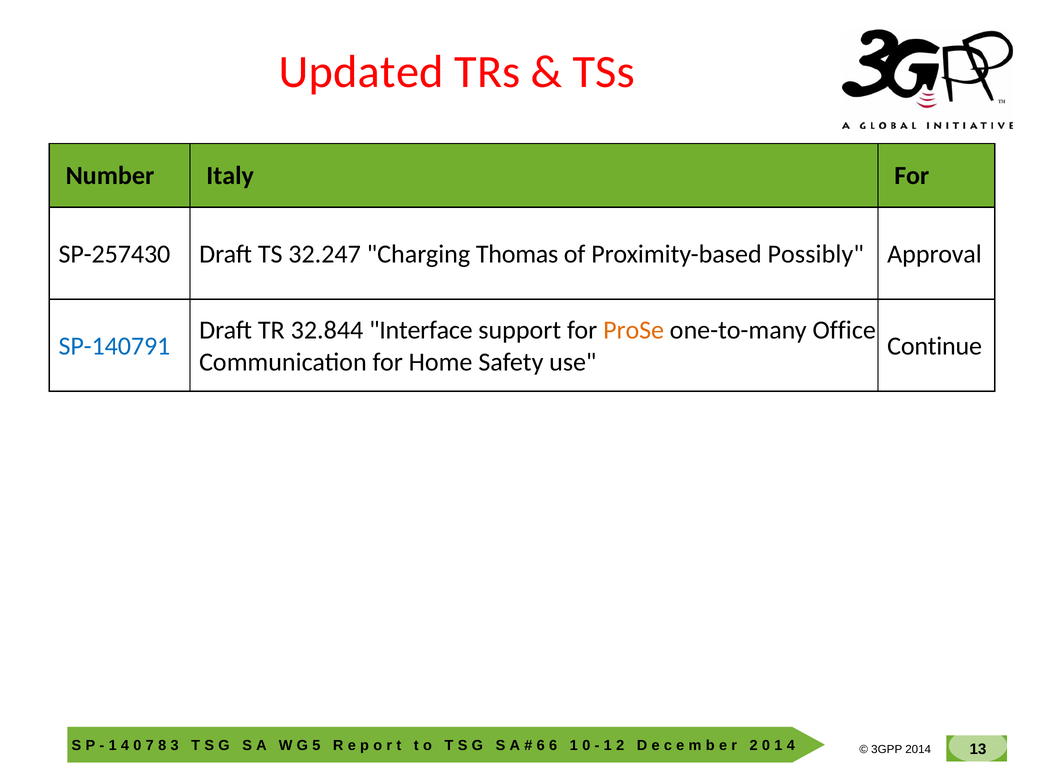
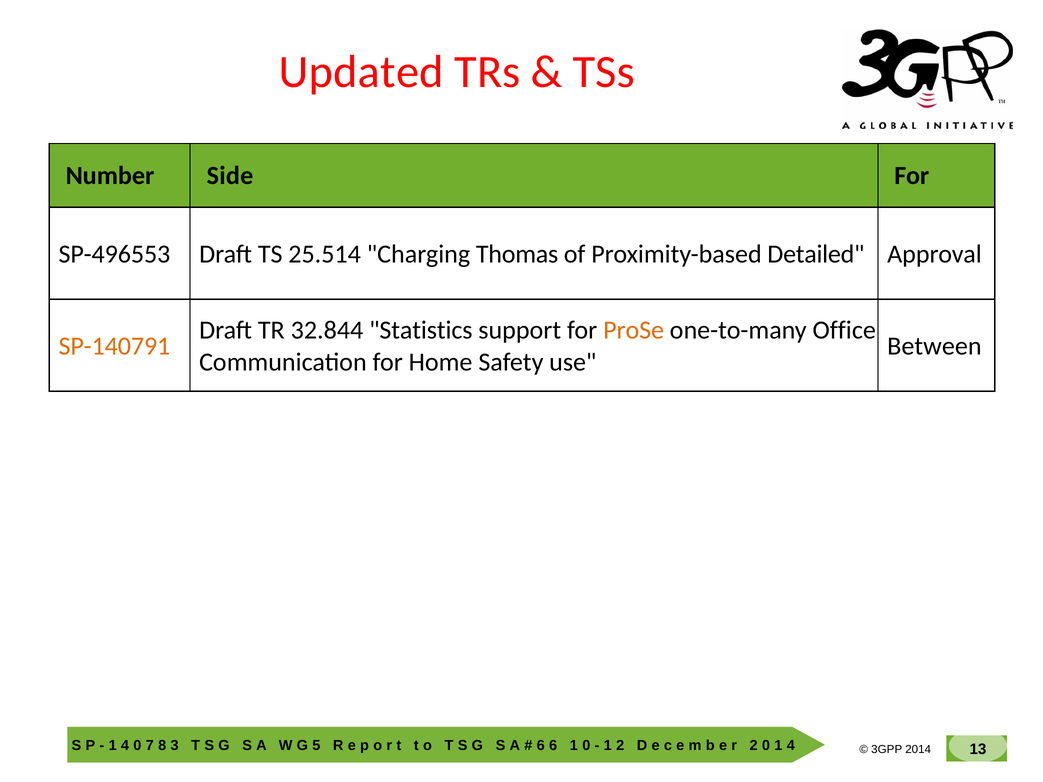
Italy: Italy -> Side
SP-257430: SP-257430 -> SP-496553
32.247: 32.247 -> 25.514
Possibly: Possibly -> Detailed
Interface: Interface -> Statistics
SP-140791 colour: blue -> orange
Continue: Continue -> Between
